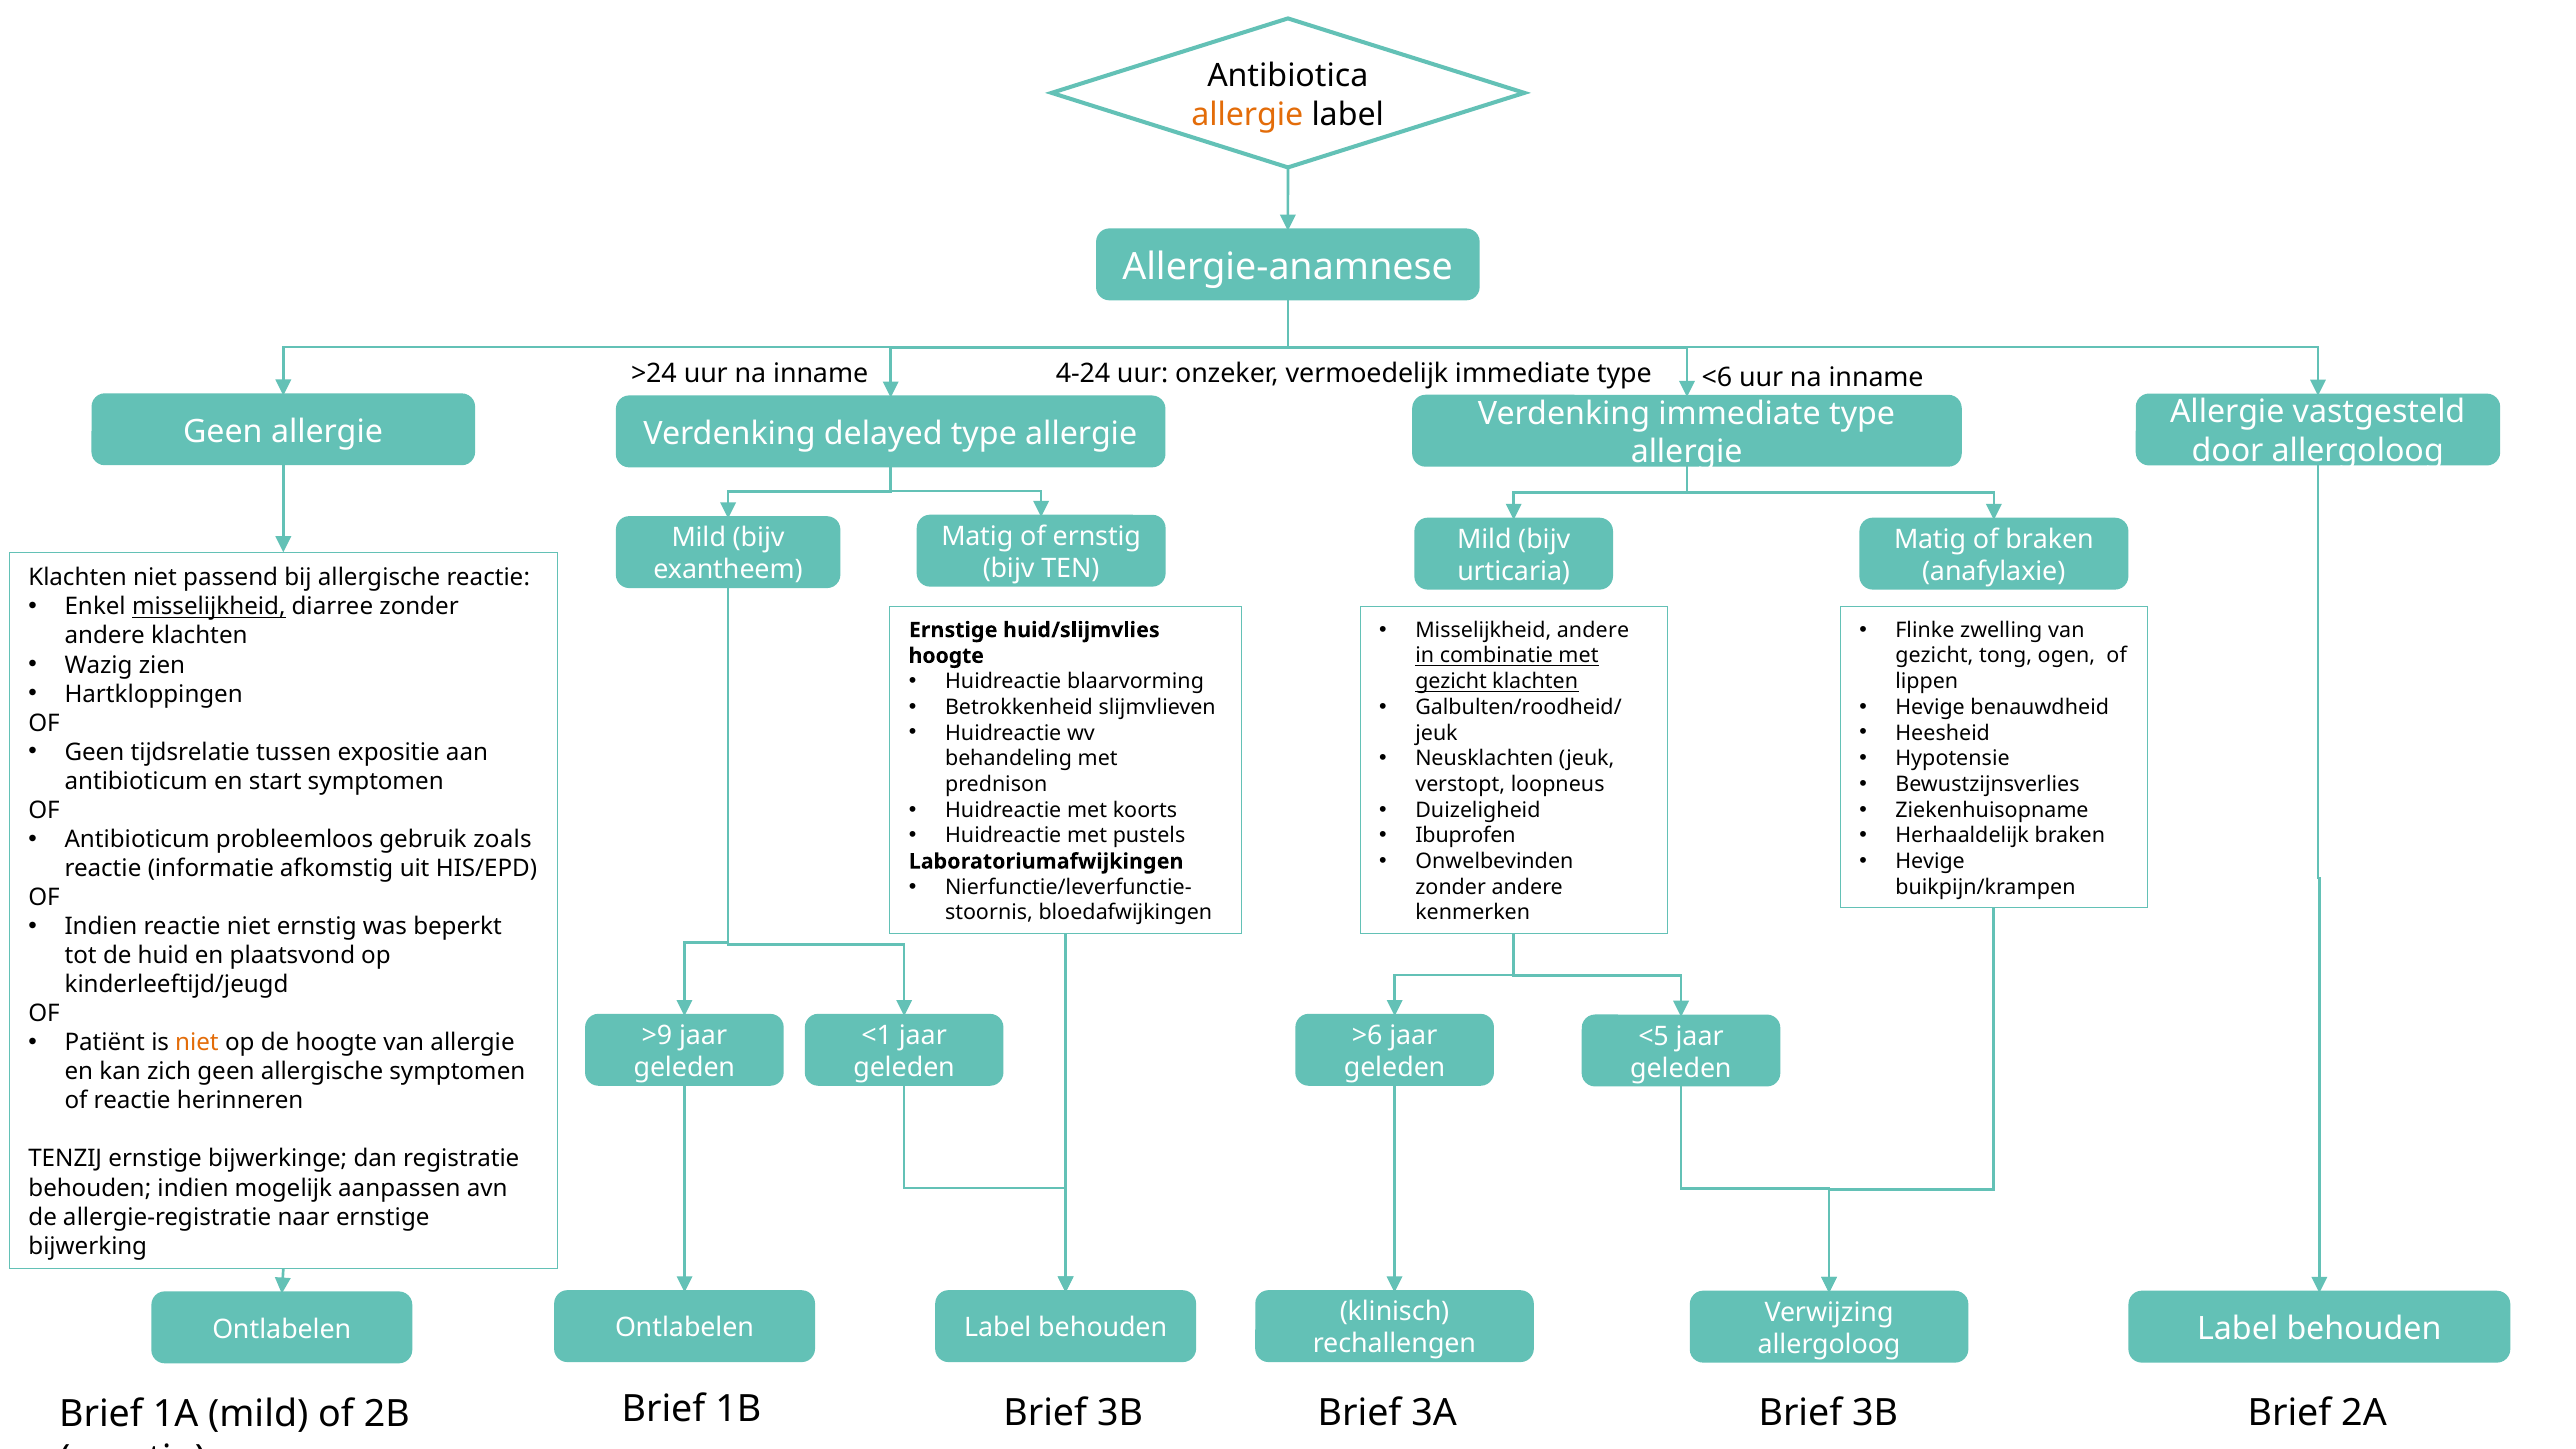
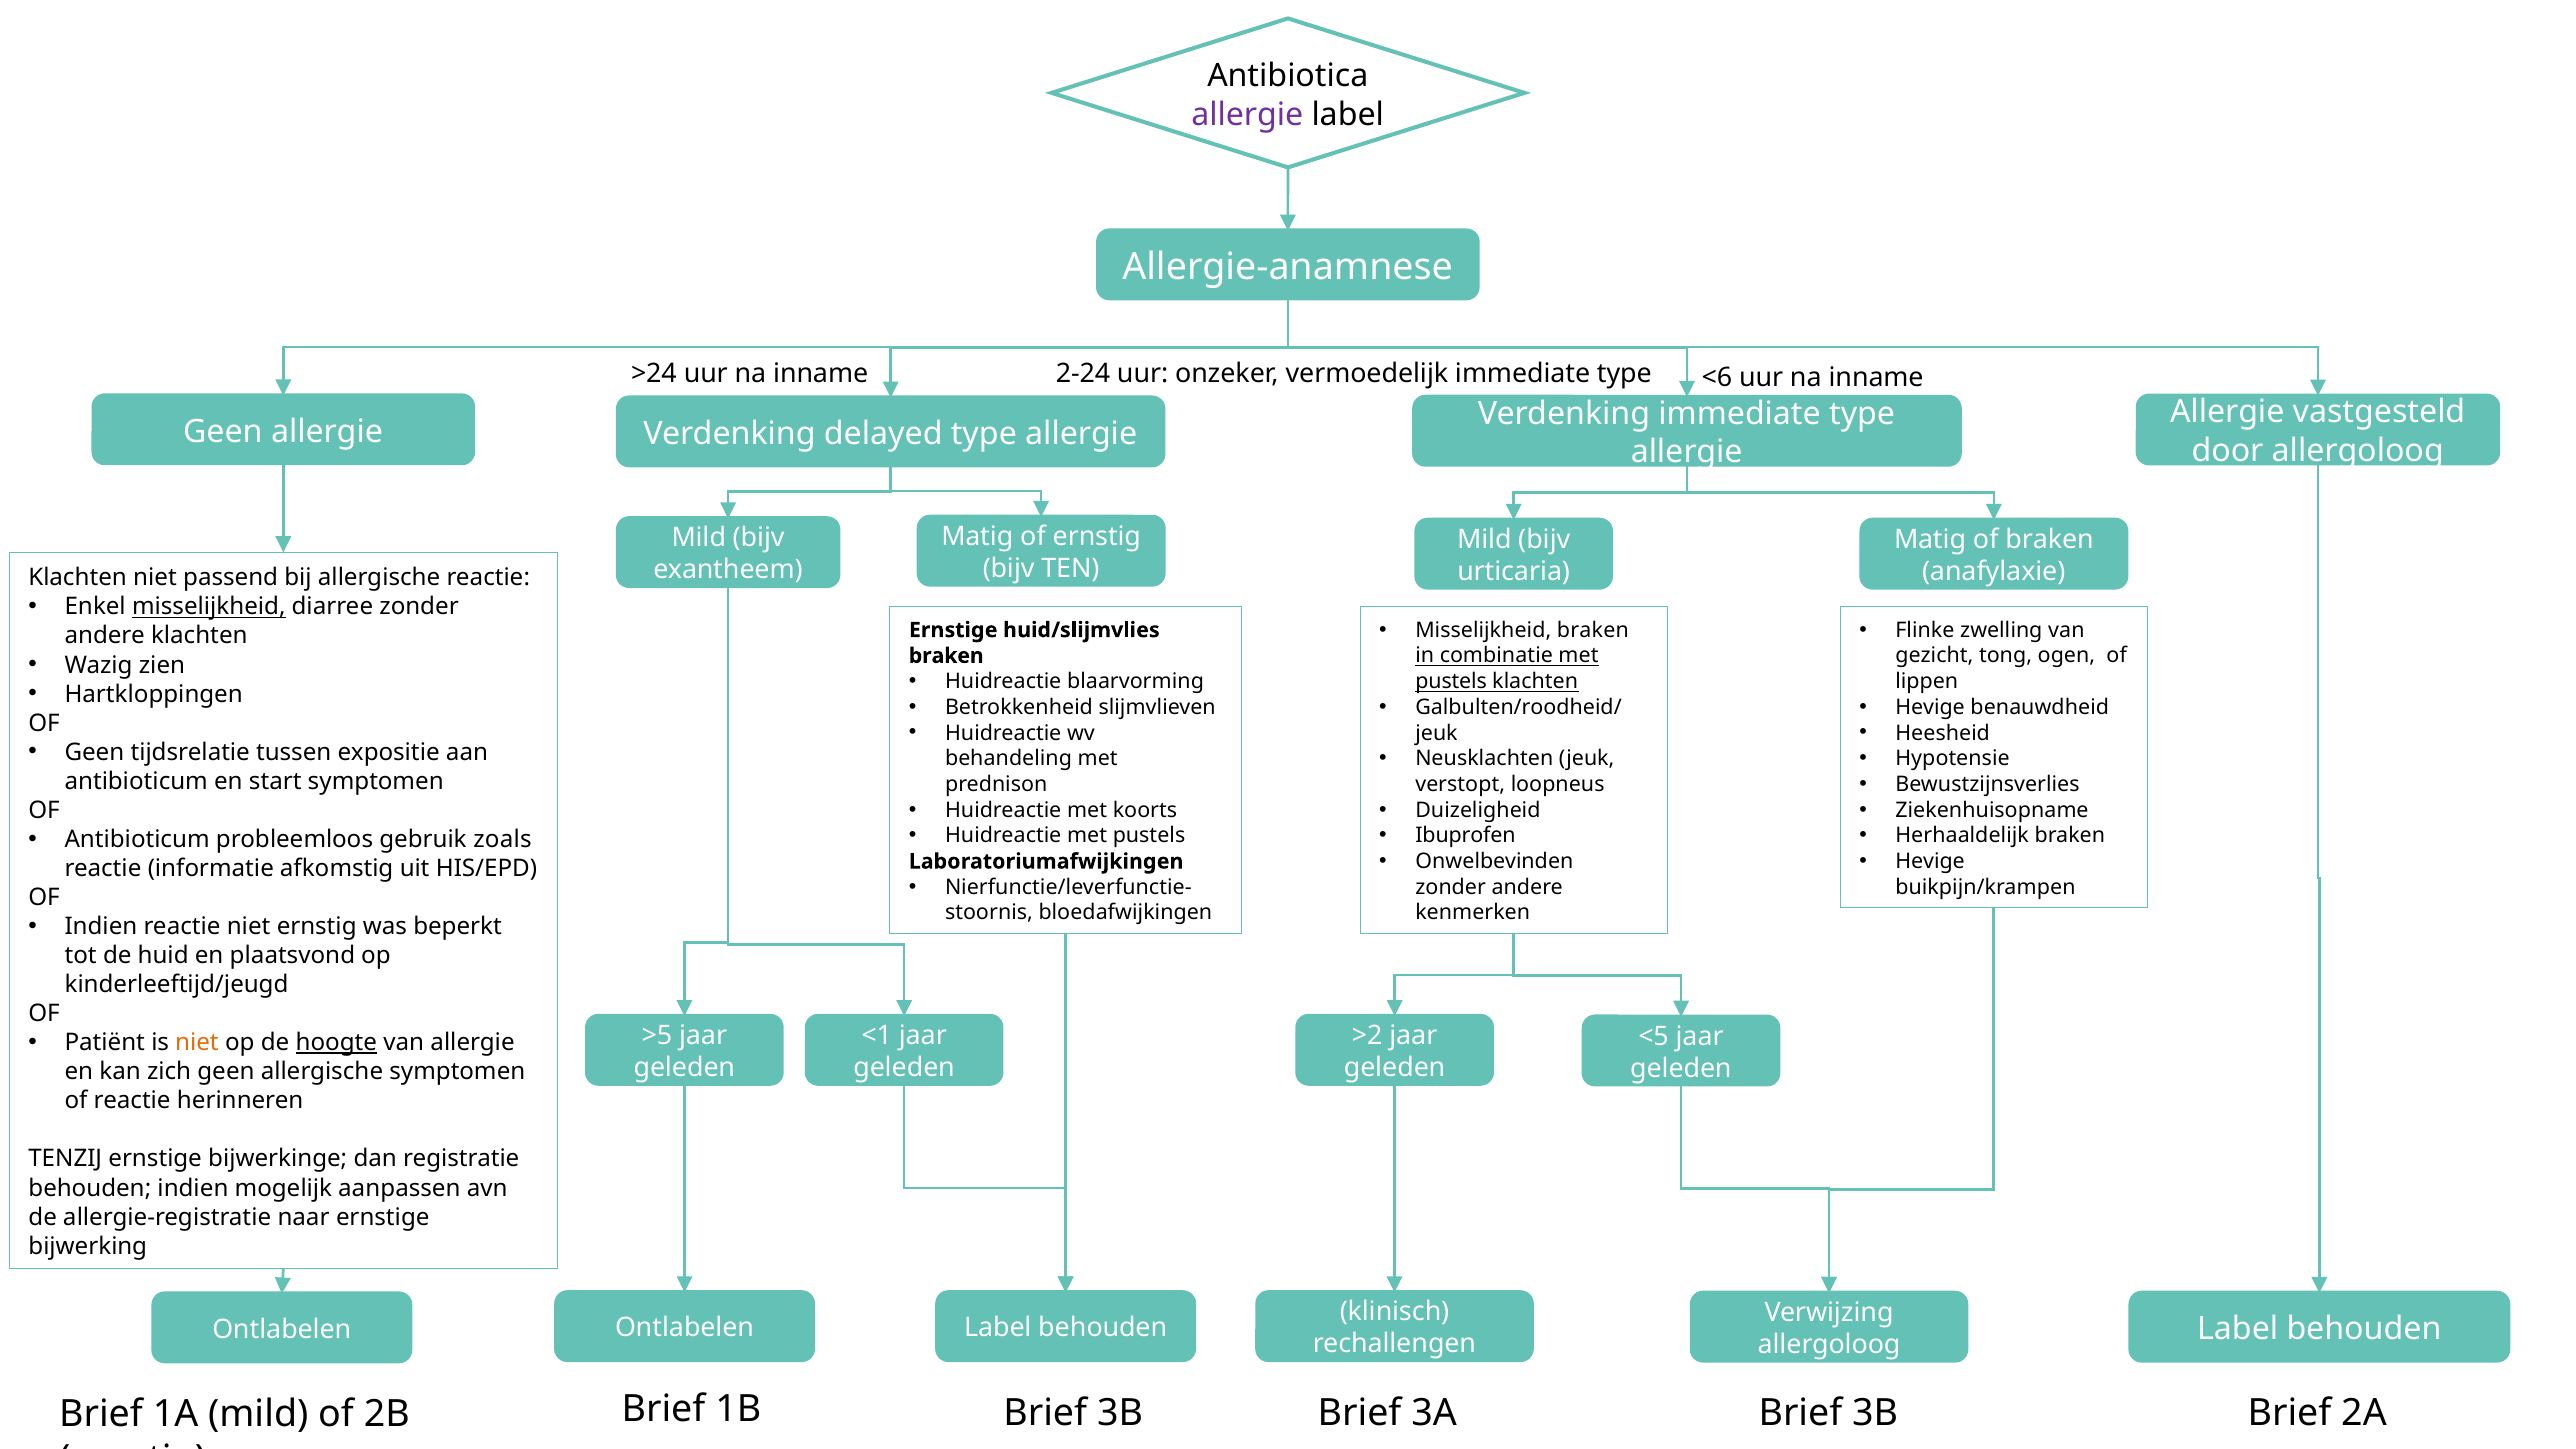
allergie at (1247, 114) colour: orange -> purple
4-24: 4-24 -> 2-24
Misselijkheid andere: andere -> braken
hoogte at (946, 656): hoogte -> braken
gezicht at (1451, 682): gezicht -> pustels
>9: >9 -> >5
>6: >6 -> >2
hoogte at (336, 1043) underline: none -> present
